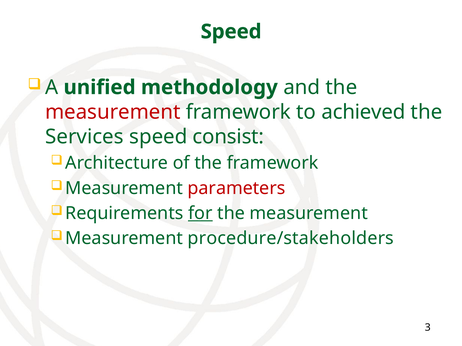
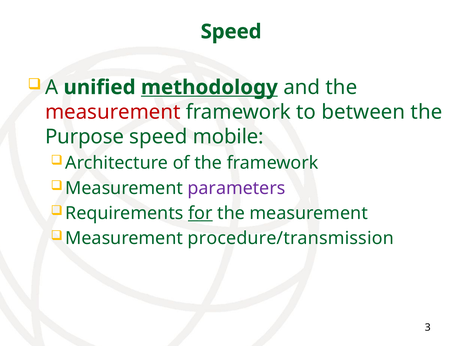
methodology underline: none -> present
achieved: achieved -> between
Services: Services -> Purpose
consist: consist -> mobile
parameters colour: red -> purple
procedure/stakeholders: procedure/stakeholders -> procedure/transmission
